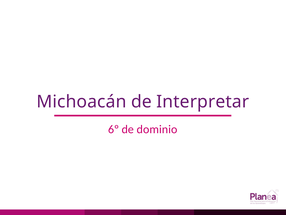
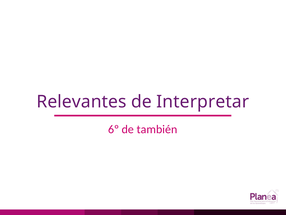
Michoacán: Michoacán -> Relevantes
dominio: dominio -> también
